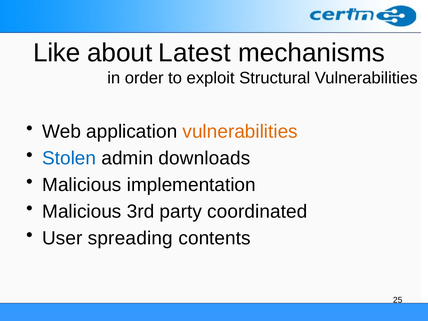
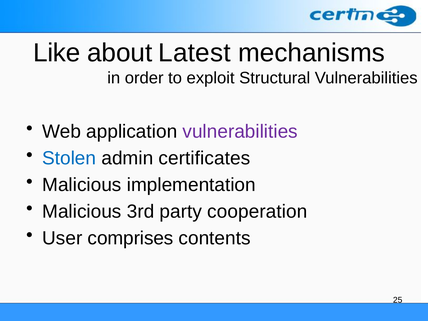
vulnerabilities at (240, 132) colour: orange -> purple
downloads: downloads -> certificates
coordinated: coordinated -> cooperation
spreading: spreading -> comprises
